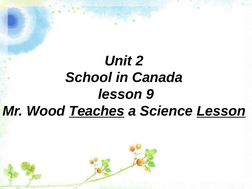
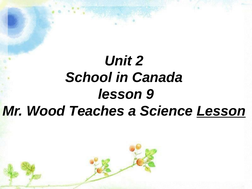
Teaches underline: present -> none
